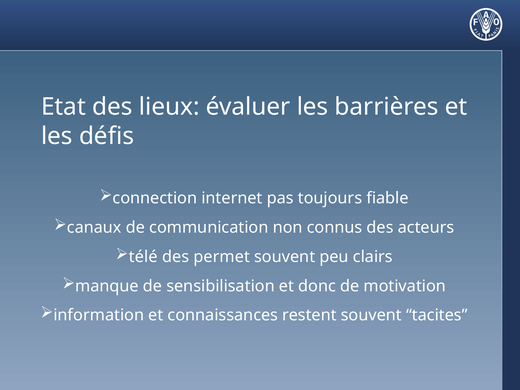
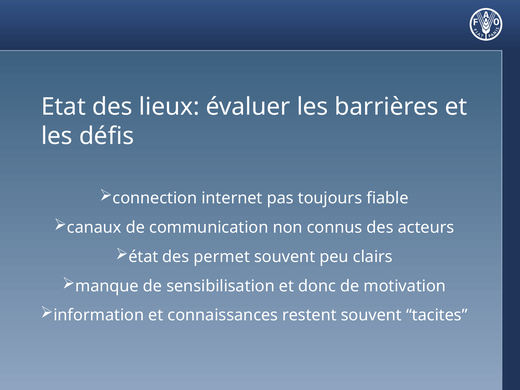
télé: télé -> état
